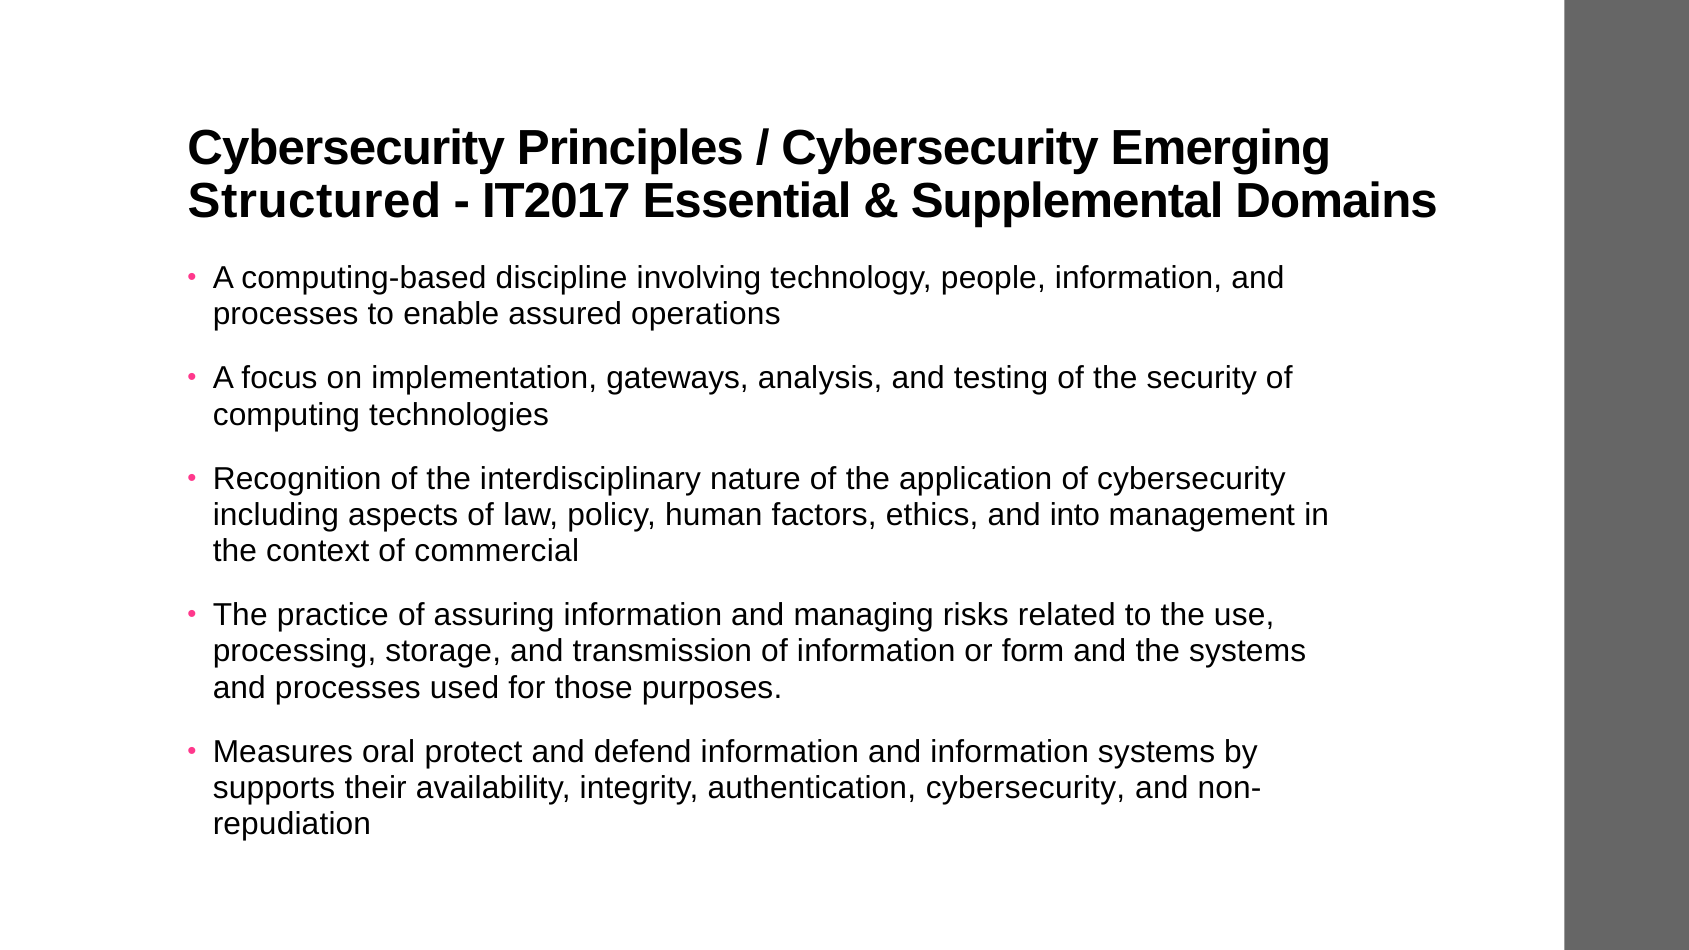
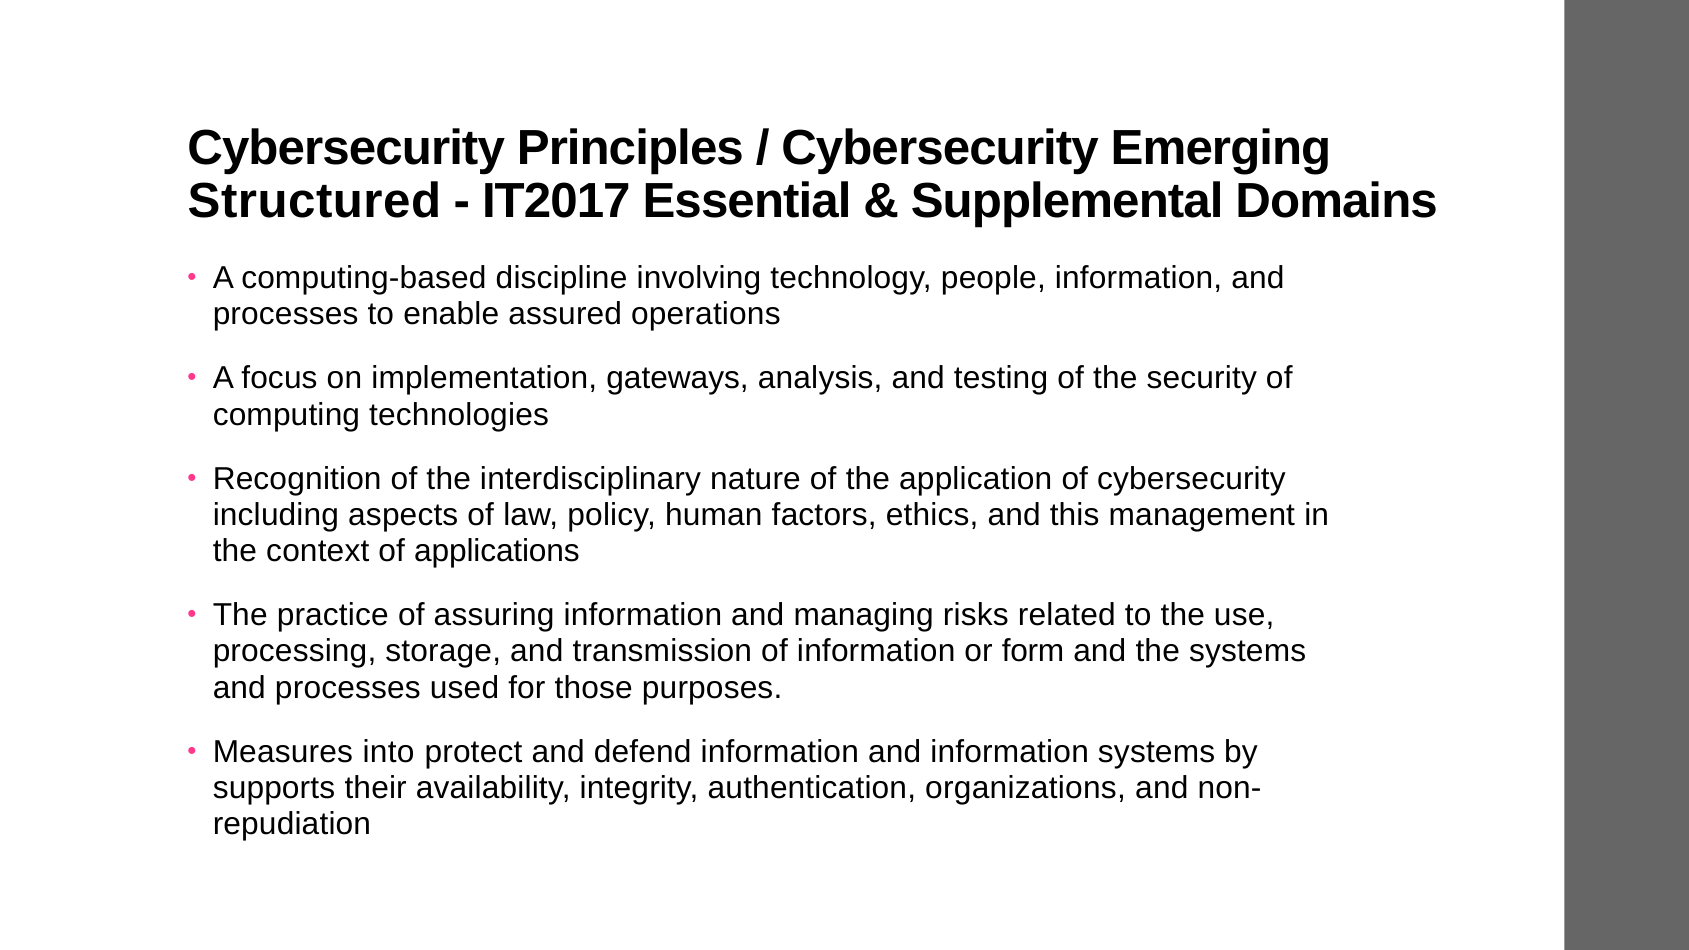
into: into -> this
commercial: commercial -> applications
oral: oral -> into
authentication cybersecurity: cybersecurity -> organizations
